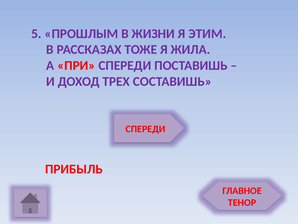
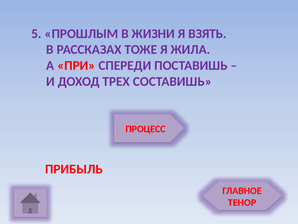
ЭТИМ: ЭТИМ -> ВЗЯТЬ
СПЕРЕДИ at (145, 129): СПЕРЕДИ -> ПРОЦЕСС
